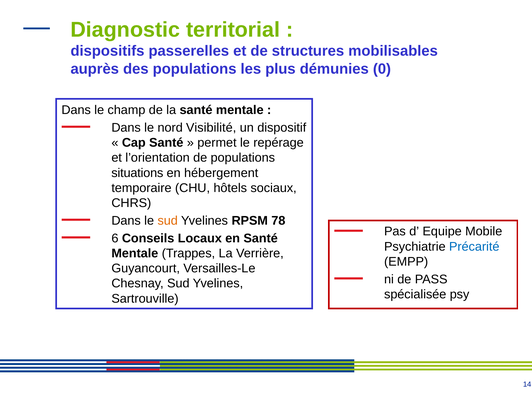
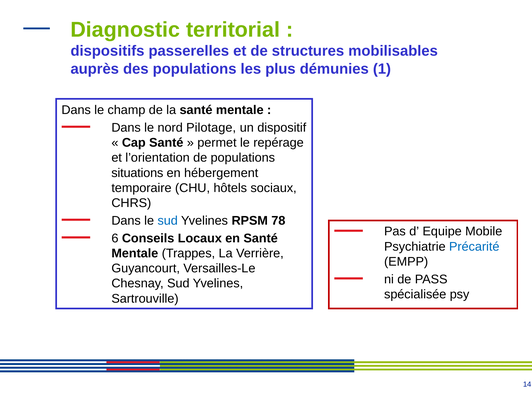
0: 0 -> 1
Visibilité: Visibilité -> Pilotage
sud at (168, 221) colour: orange -> blue
